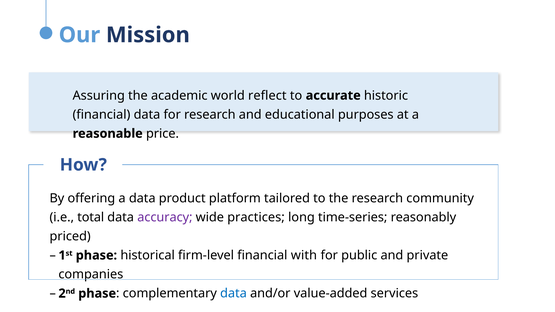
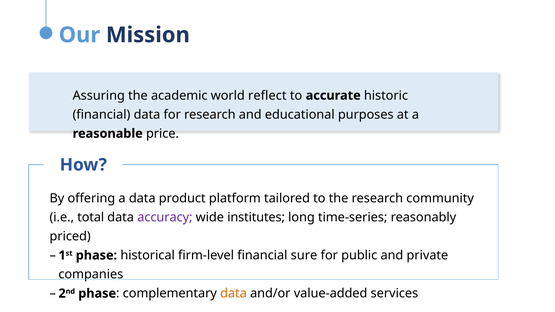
practices: practices -> institutes
with: with -> sure
data at (233, 294) colour: blue -> orange
